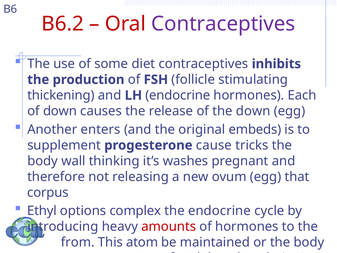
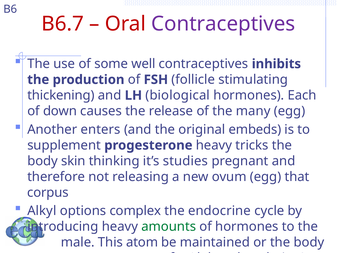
B6.2: B6.2 -> B6.7
diet: diet -> well
LH endocrine: endocrine -> biological
the down: down -> many
progesterone cause: cause -> heavy
wall: wall -> skin
washes: washes -> studies
Ethyl: Ethyl -> Alkyl
amounts colour: red -> green
from: from -> male
